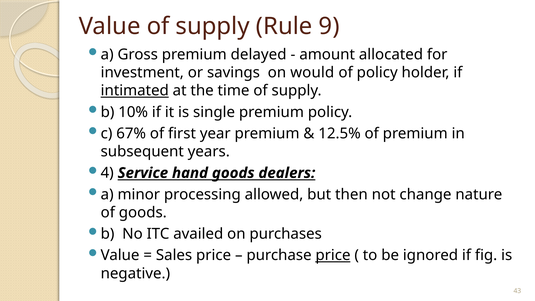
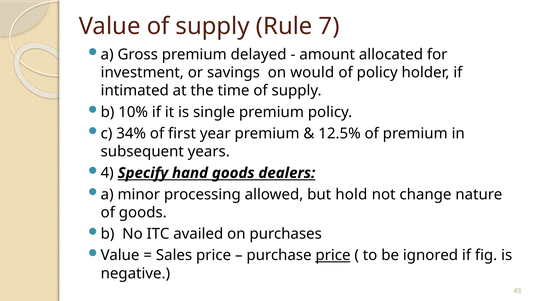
9: 9 -> 7
intimated underline: present -> none
67%: 67% -> 34%
Service: Service -> Specify
then: then -> hold
